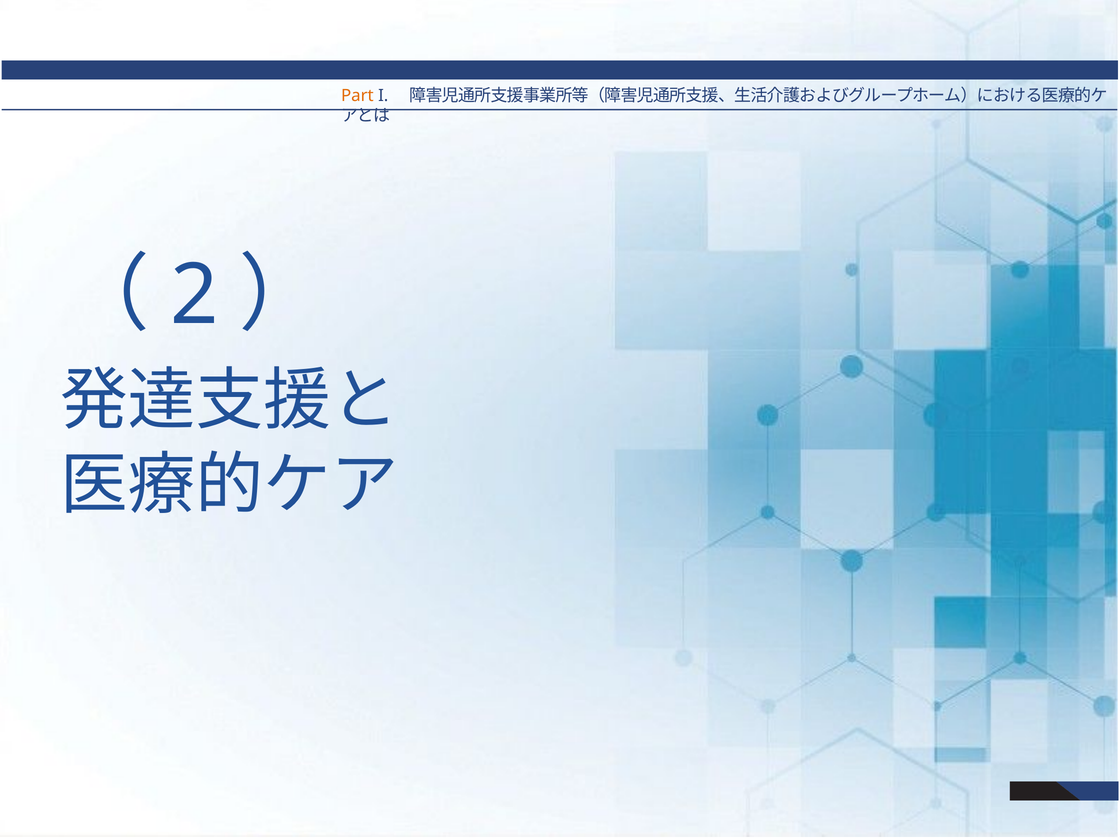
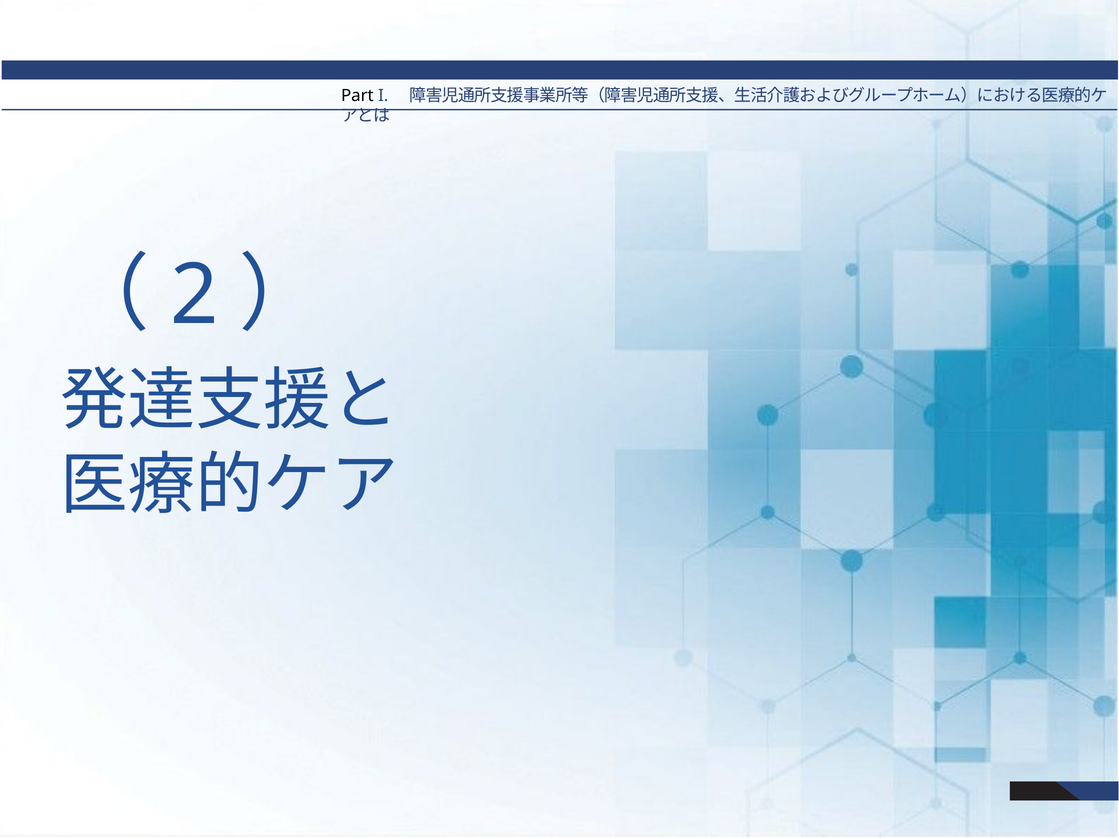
Part colour: orange -> black
